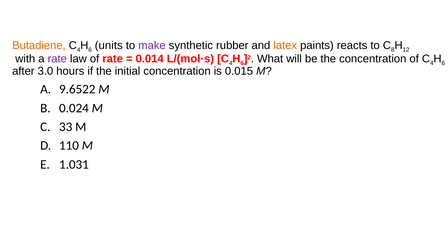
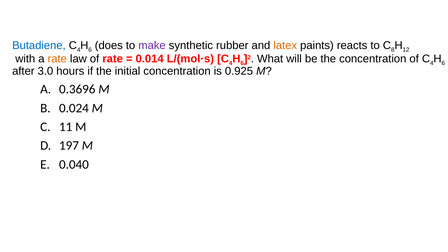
Butadiene colour: orange -> blue
units: units -> does
rate at (57, 59) colour: purple -> orange
0.015: 0.015 -> 0.925
9.6522: 9.6522 -> 0.3696
33: 33 -> 11
110: 110 -> 197
1.031: 1.031 -> 0.040
